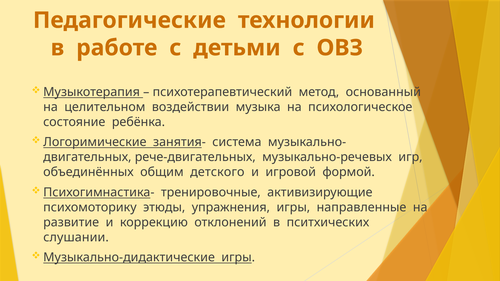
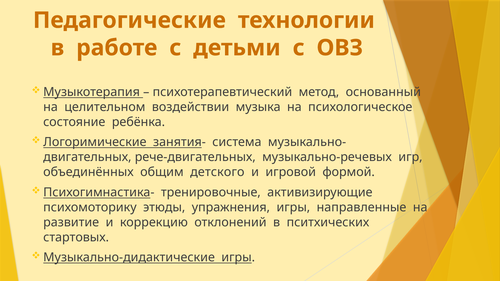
слушании: слушании -> стартовых
